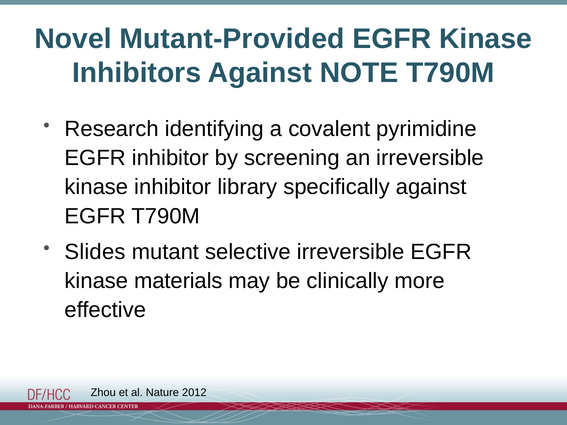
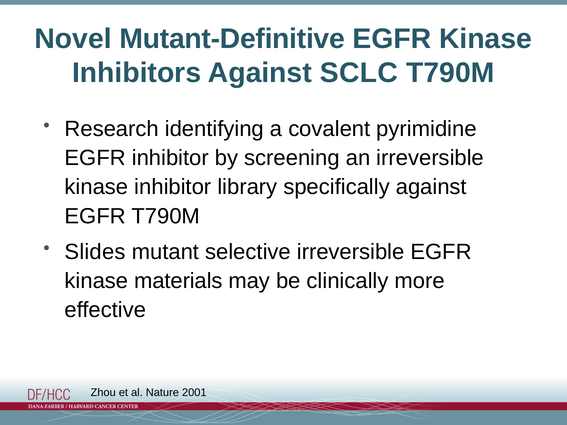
Mutant-Provided: Mutant-Provided -> Mutant-Definitive
NOTE: NOTE -> SCLC
2012: 2012 -> 2001
